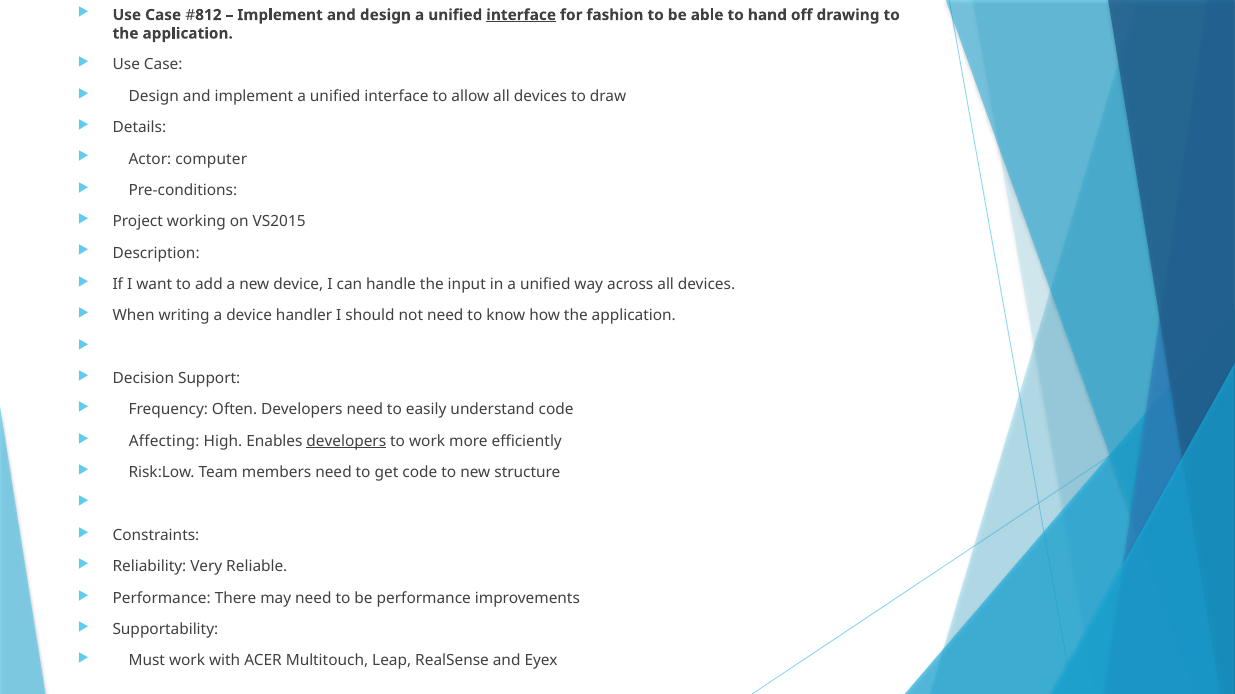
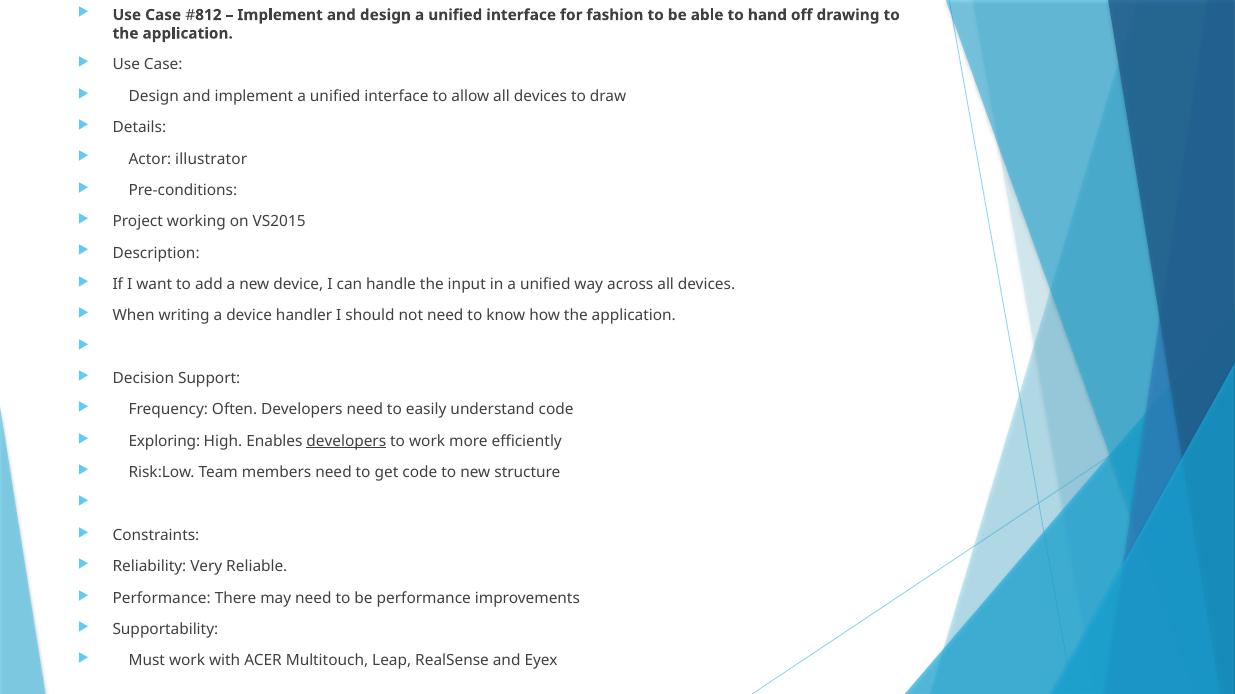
interface at (521, 15) underline: present -> none
computer: computer -> illustrator
Affecting: Affecting -> Exploring
